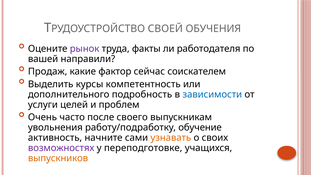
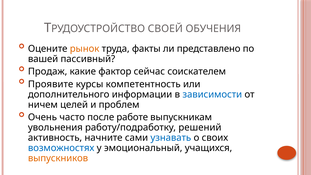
рынок colour: purple -> orange
работодателя: работодателя -> представлено
направили: направили -> пассивный
Выделить: Выделить -> Проявите
подробность: подробность -> информации
услуги: услуги -> ничем
своего: своего -> работе
обучение: обучение -> решений
узнавать colour: orange -> blue
возможностях colour: purple -> blue
переподготовке: переподготовке -> эмоциональный
